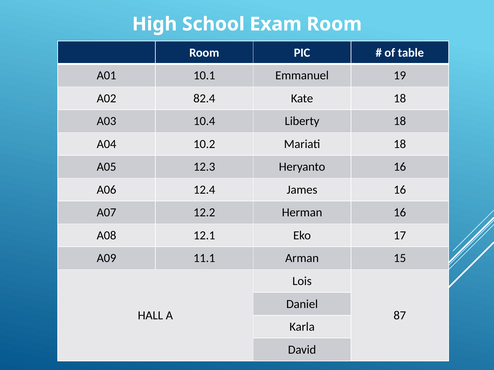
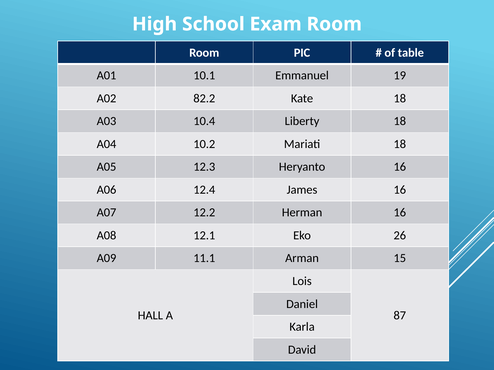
82.4: 82.4 -> 82.2
17: 17 -> 26
